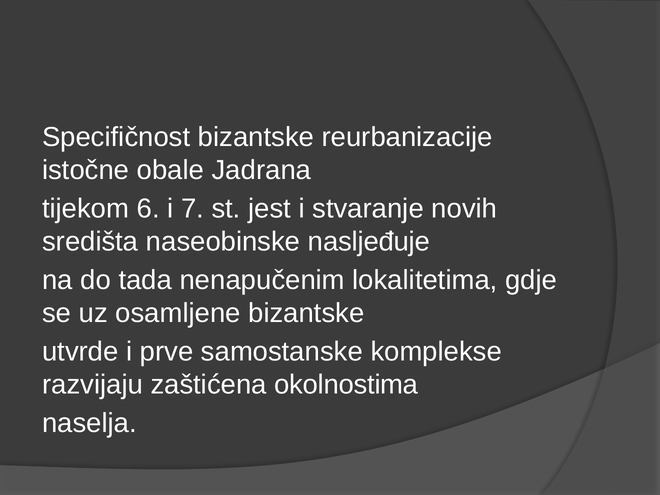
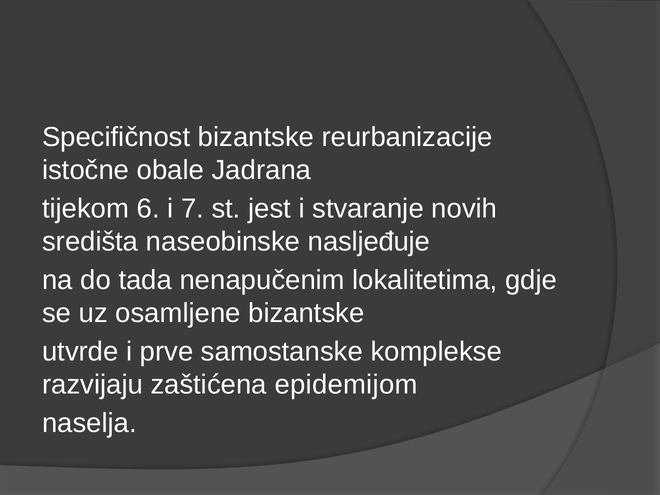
okolnostima: okolnostima -> epidemijom
